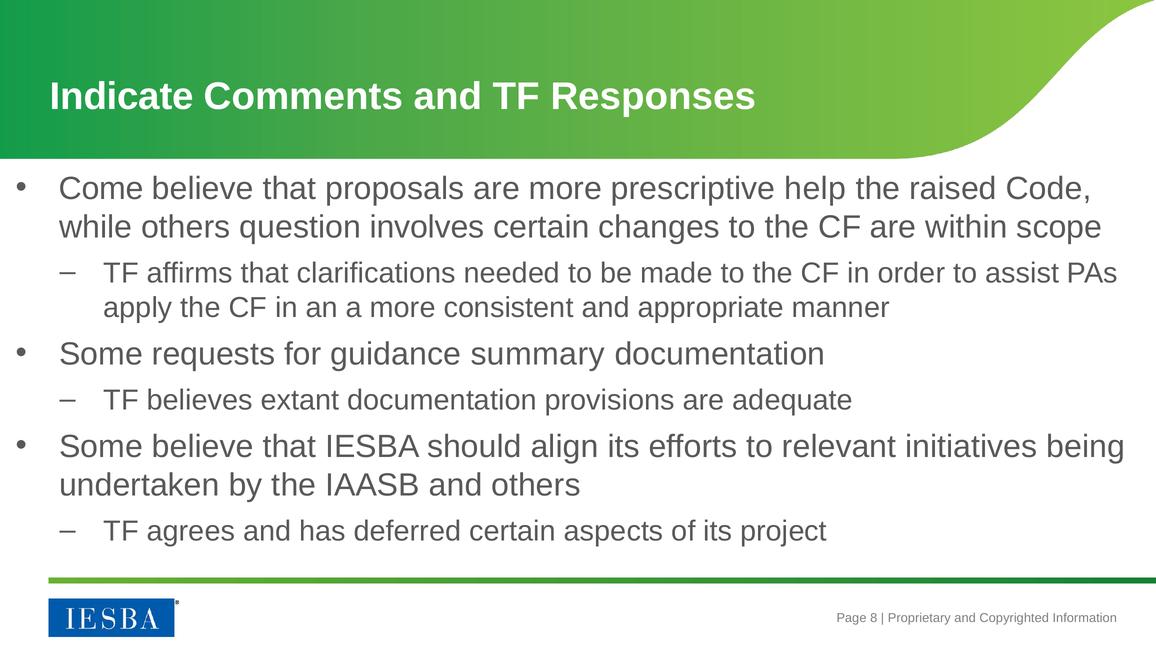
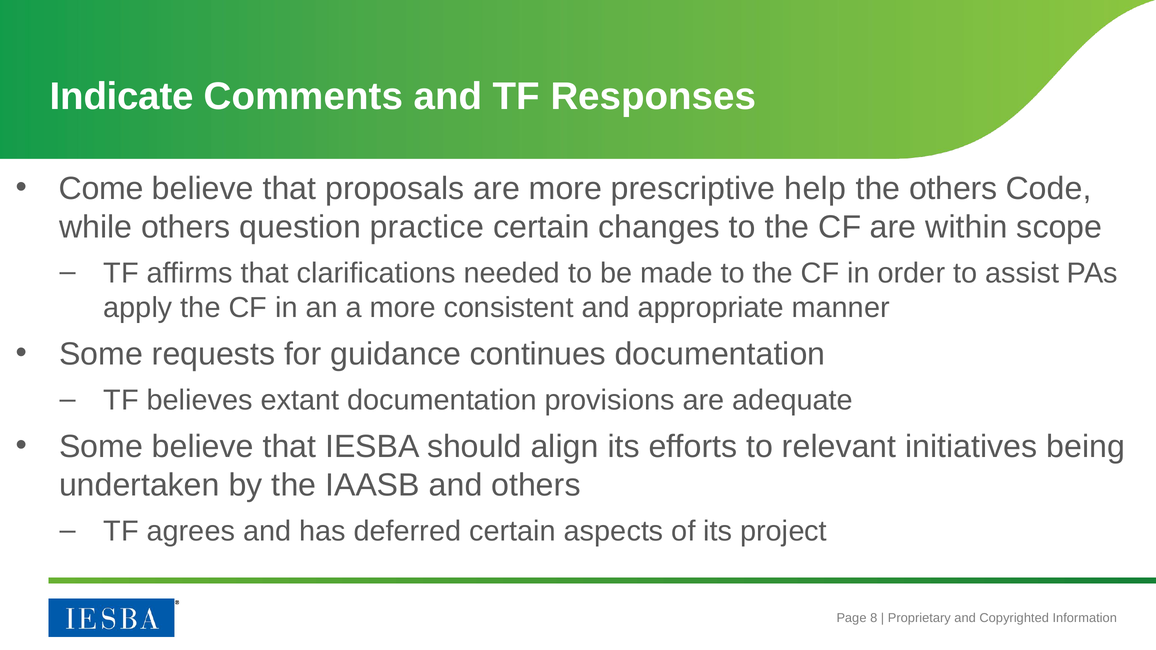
the raised: raised -> others
involves: involves -> practice
summary: summary -> continues
